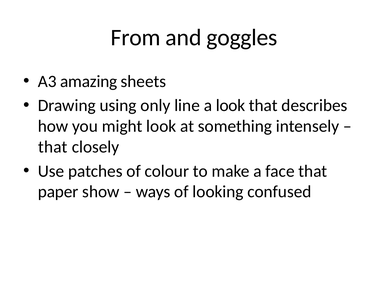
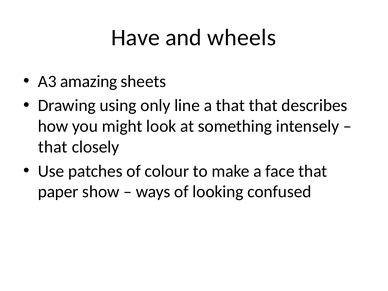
From: From -> Have
goggles: goggles -> wheels
a look: look -> that
